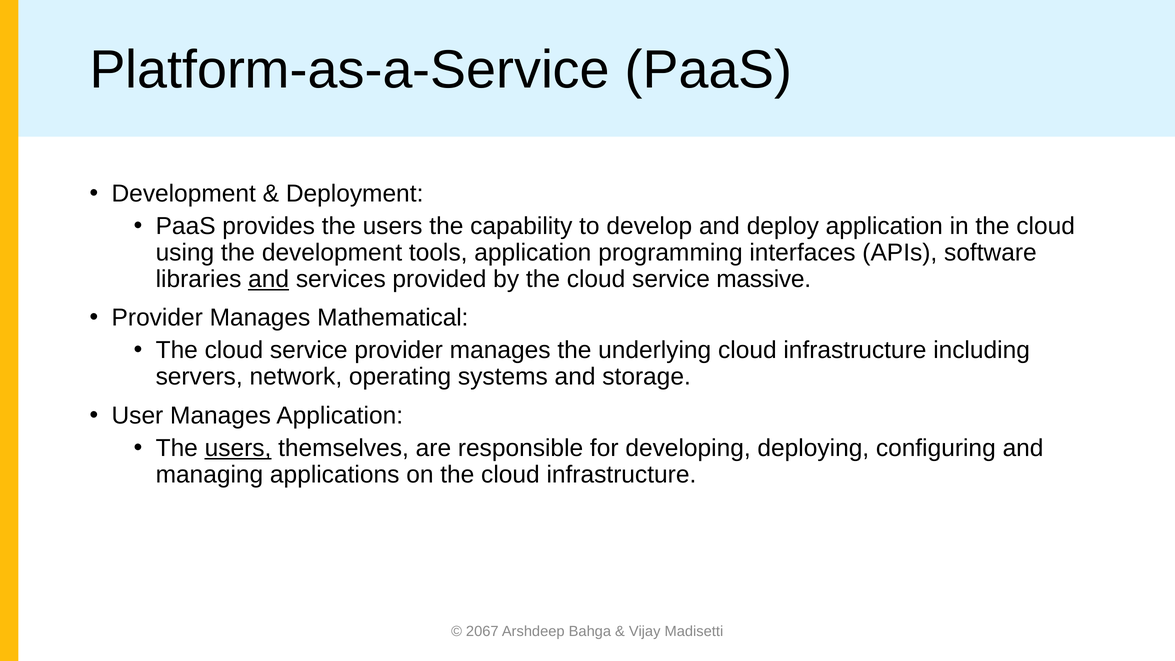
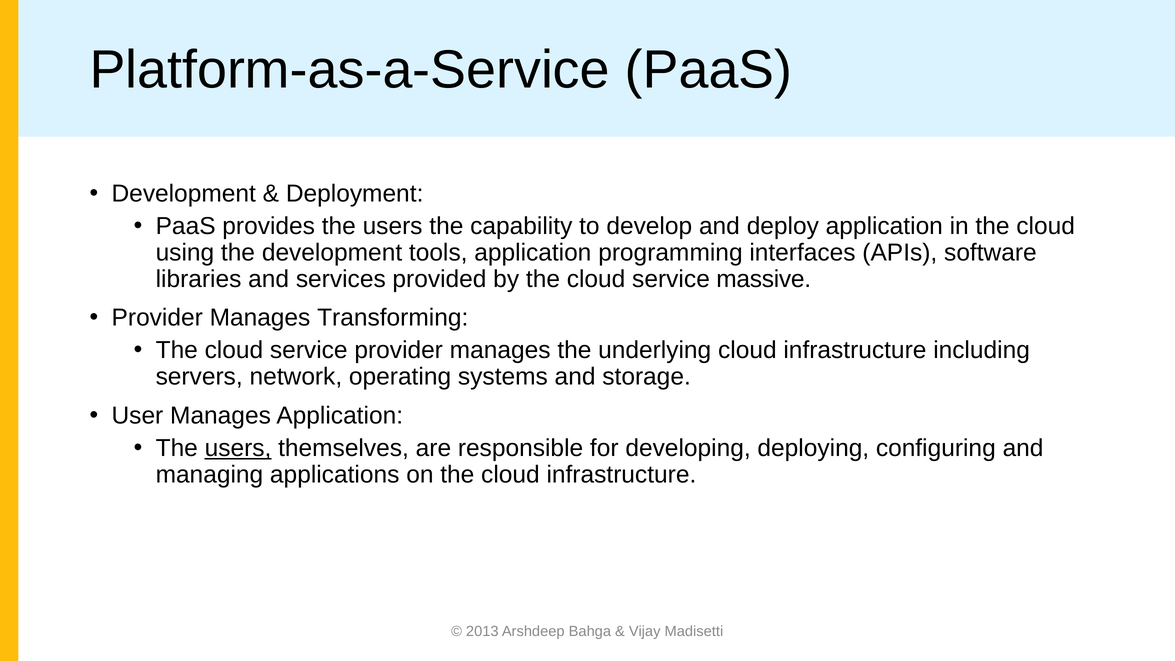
and at (269, 279) underline: present -> none
Mathematical: Mathematical -> Transforming
2067: 2067 -> 2013
